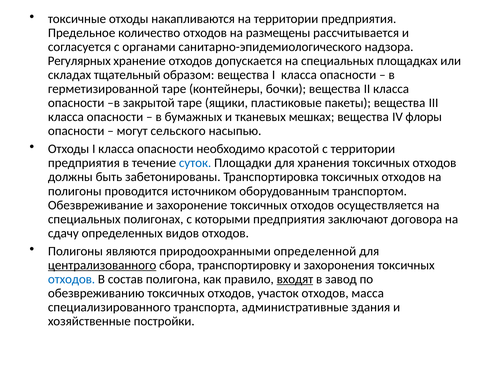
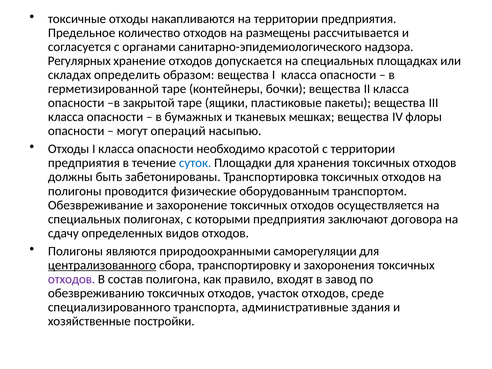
тщательный: тщательный -> определить
сельского: сельского -> операций
источником: источником -> физические
определенной: определенной -> саморегуляции
отходов at (72, 279) colour: blue -> purple
входят underline: present -> none
масса: масса -> среде
